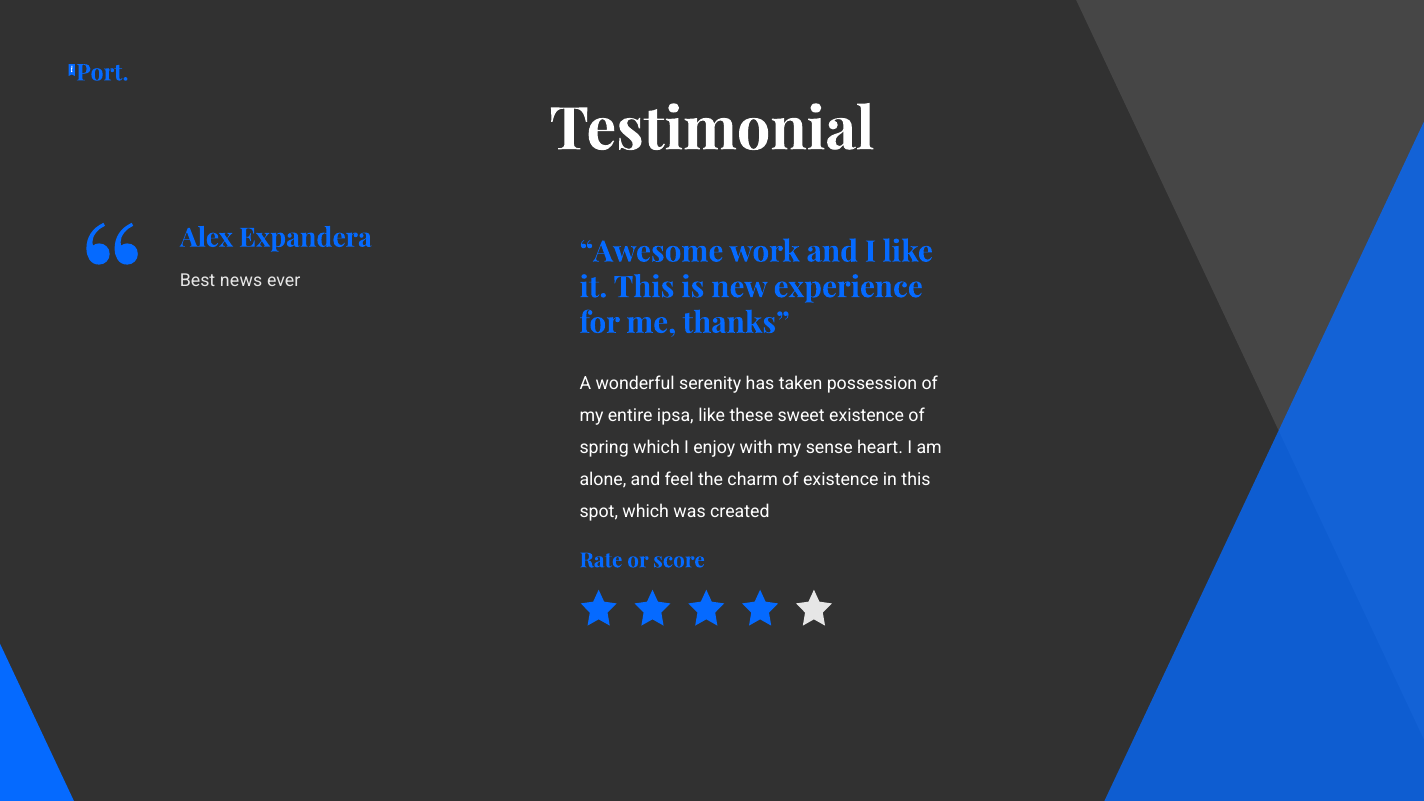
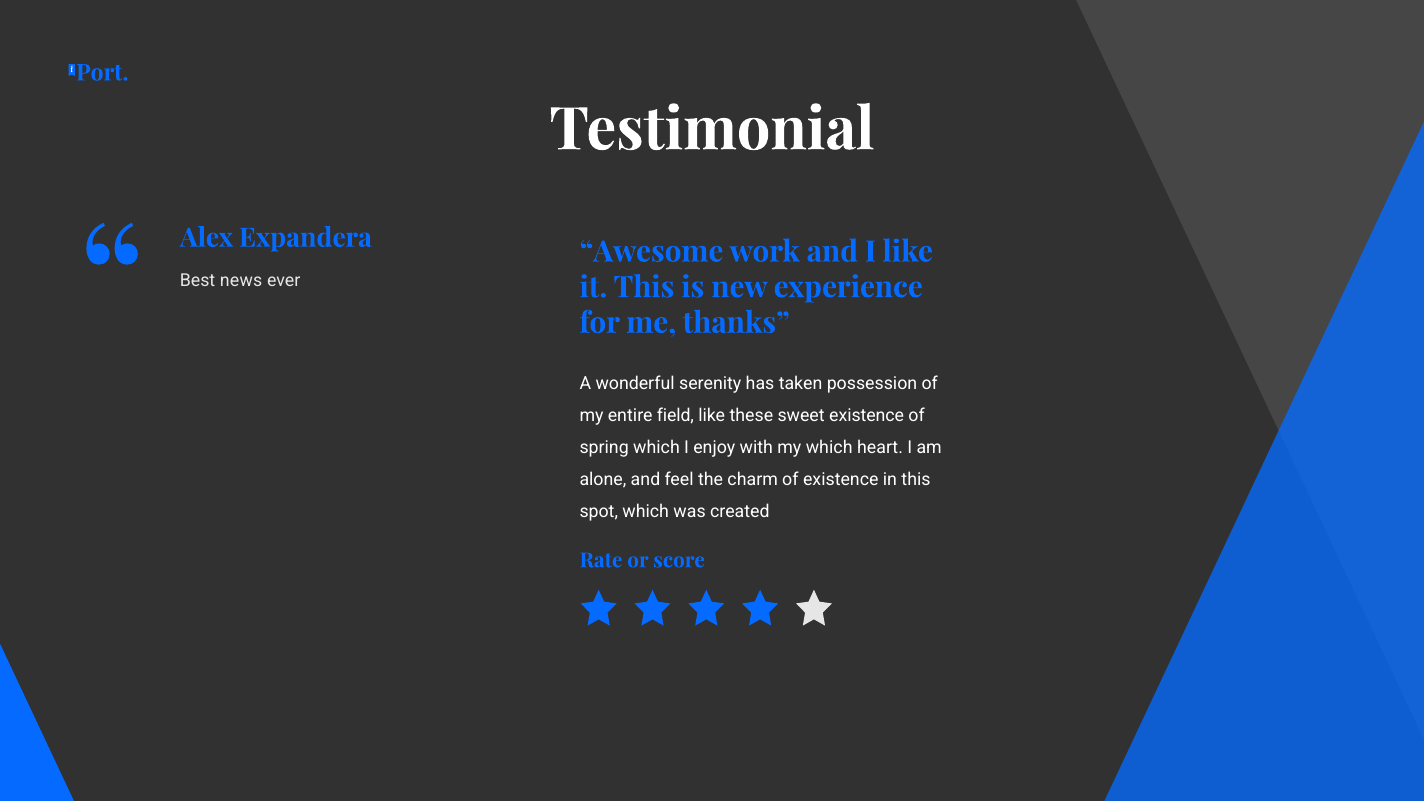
ipsa: ipsa -> field
my sense: sense -> which
